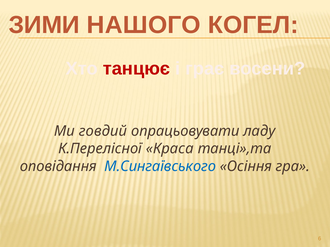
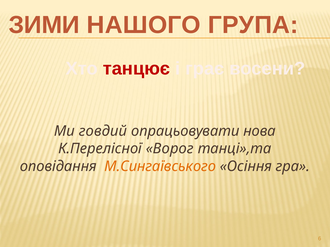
КОГЕЛ: КОГЕЛ -> ГРУПА
ладу: ладу -> нова
Краса: Краса -> Ворог
М.Сингаївського colour: blue -> orange
